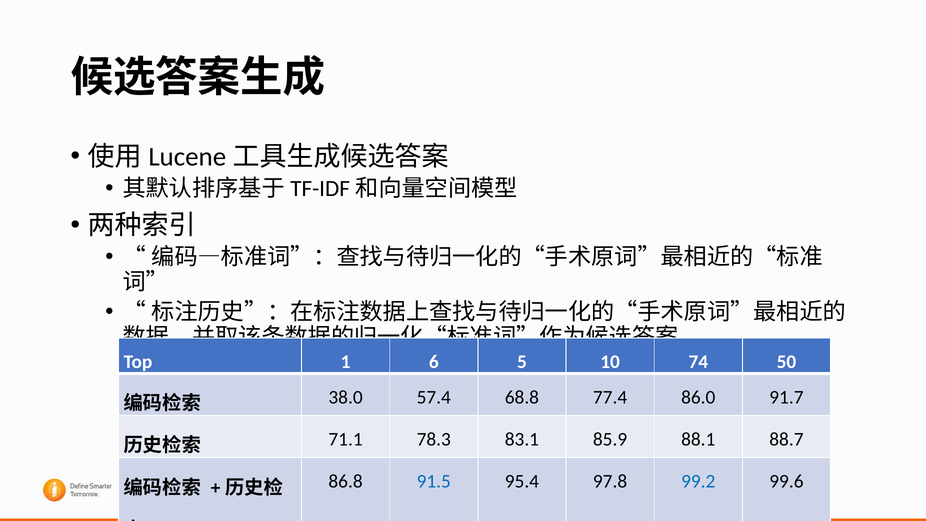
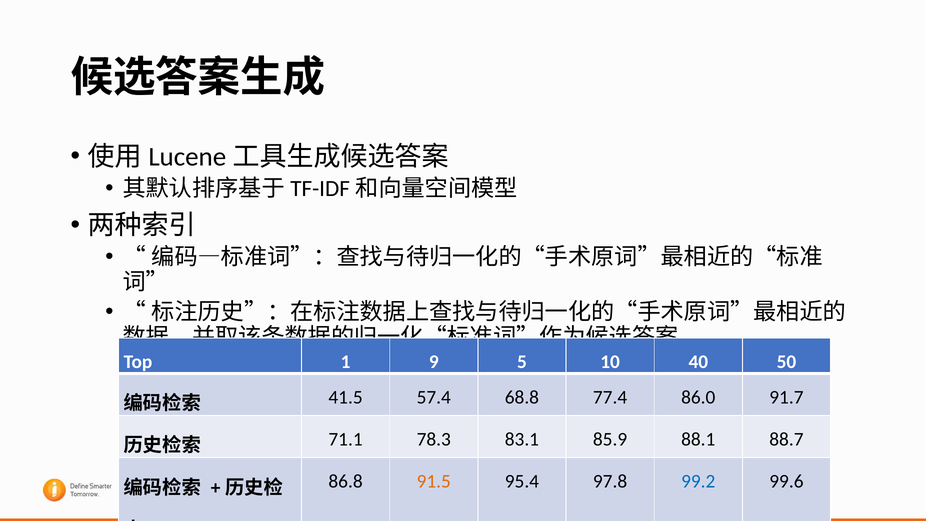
6: 6 -> 9
74: 74 -> 40
38.0: 38.0 -> 41.5
91.5 colour: blue -> orange
